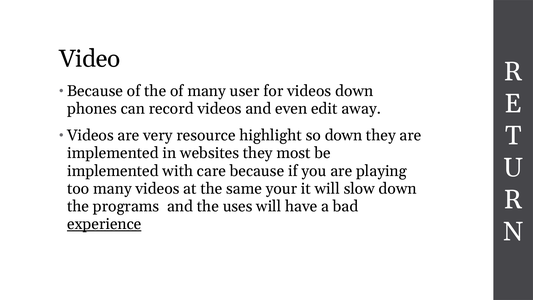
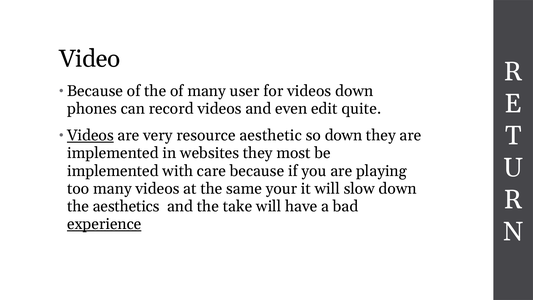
away: away -> quite
Videos at (90, 135) underline: none -> present
highlight: highlight -> aesthetic
programs: programs -> aesthetics
uses: uses -> take
